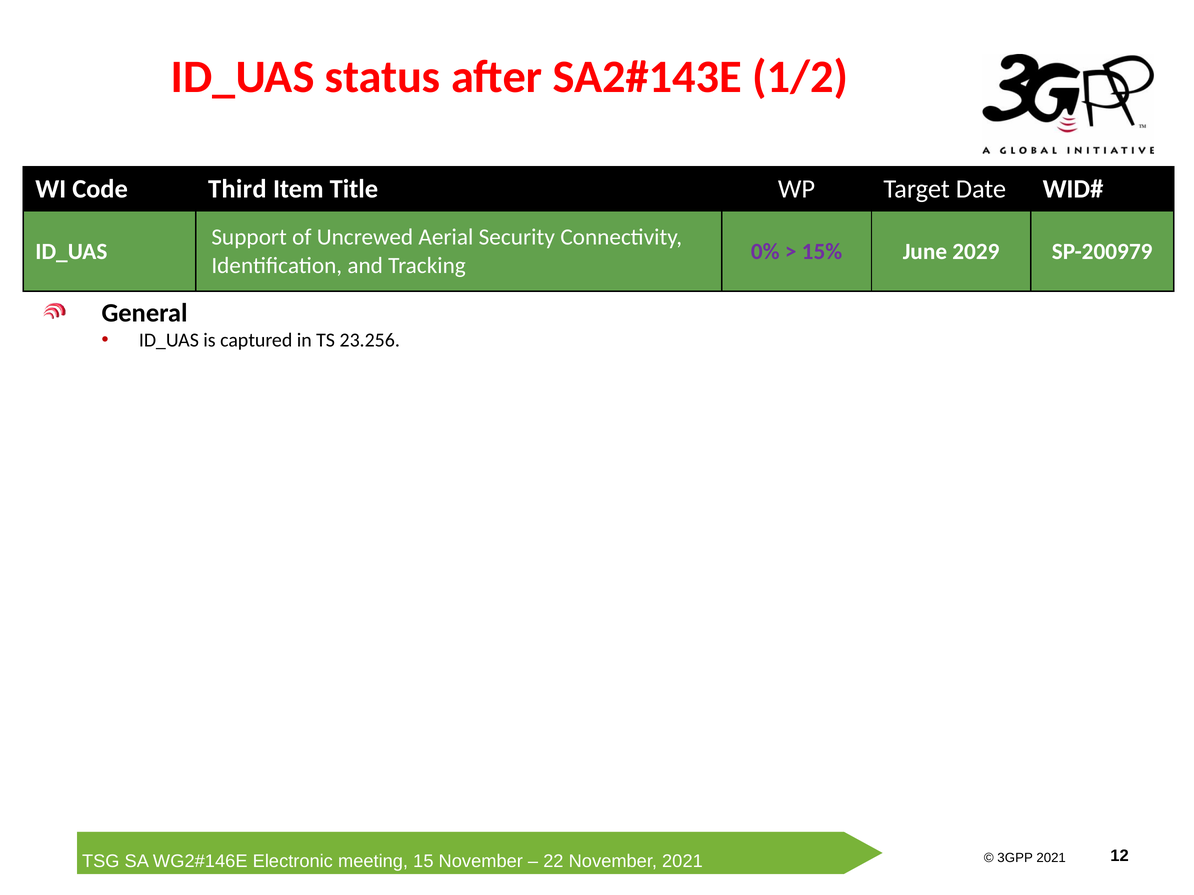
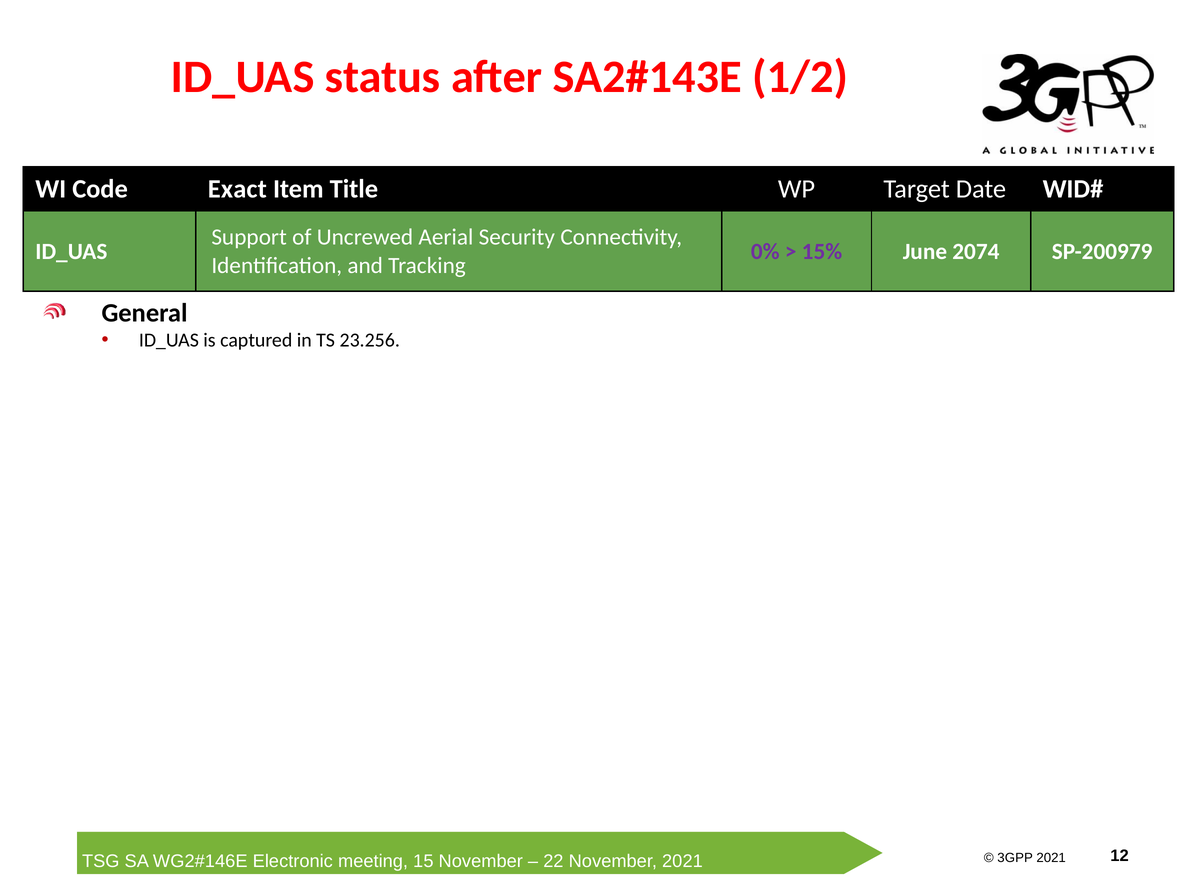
Third: Third -> Exact
2029: 2029 -> 2074
